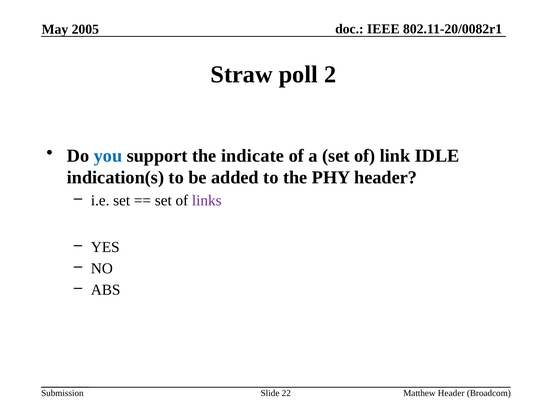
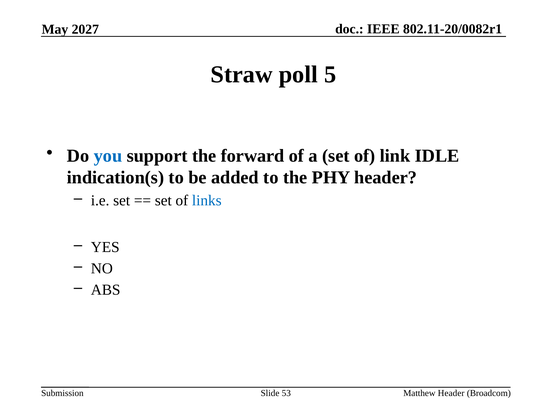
2005: 2005 -> 2027
2: 2 -> 5
indicate: indicate -> forward
links colour: purple -> blue
22: 22 -> 53
